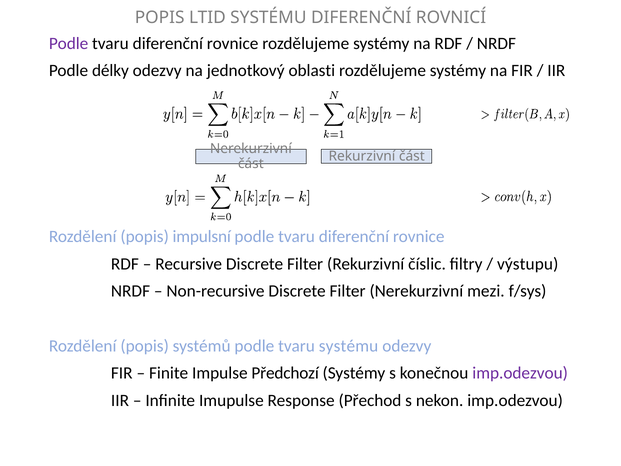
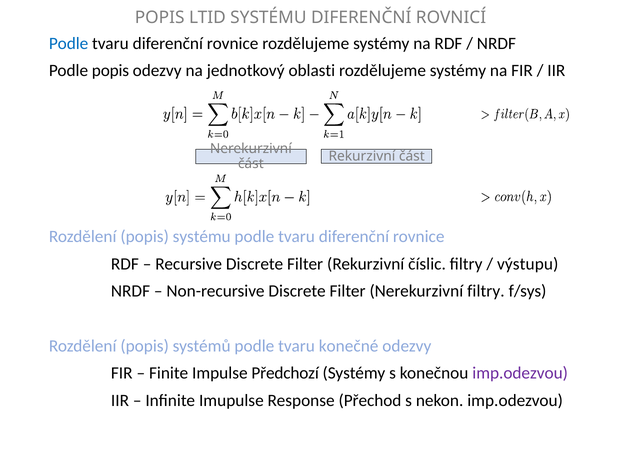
Podle at (69, 43) colour: purple -> blue
Podle délky: délky -> popis
popis impulsní: impulsní -> systému
Nerekurzivní mezi: mezi -> filtry
tvaru systému: systému -> konečné
